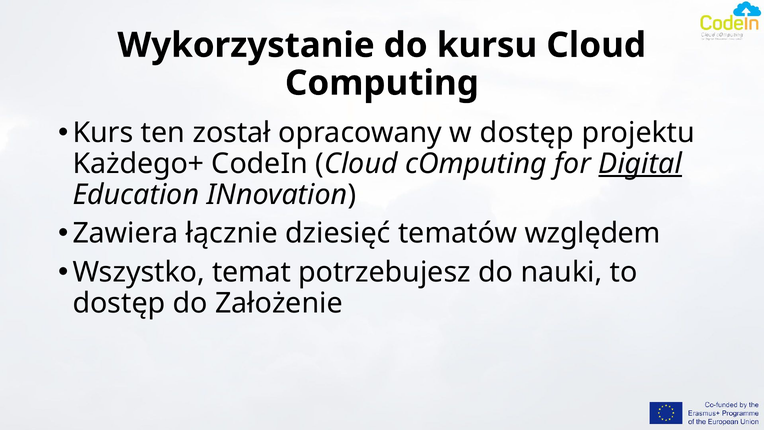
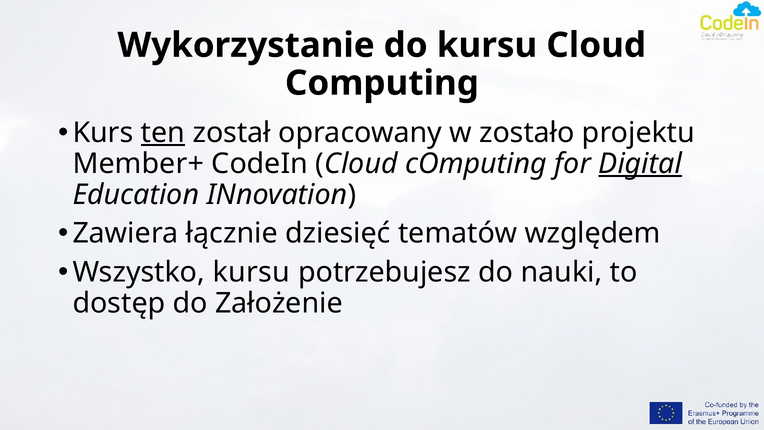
ten underline: none -> present
w dostęp: dostęp -> zostało
Każdego+: Każdego+ -> Member+
Wszystko temat: temat -> kursu
